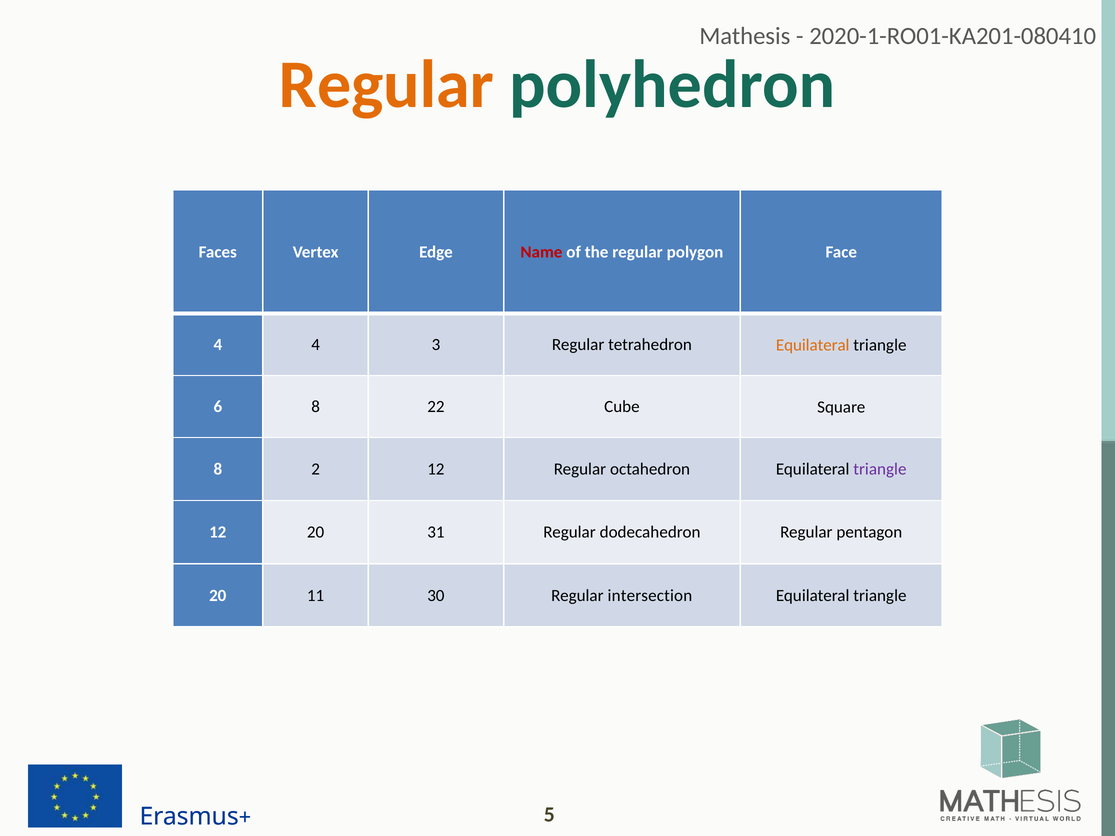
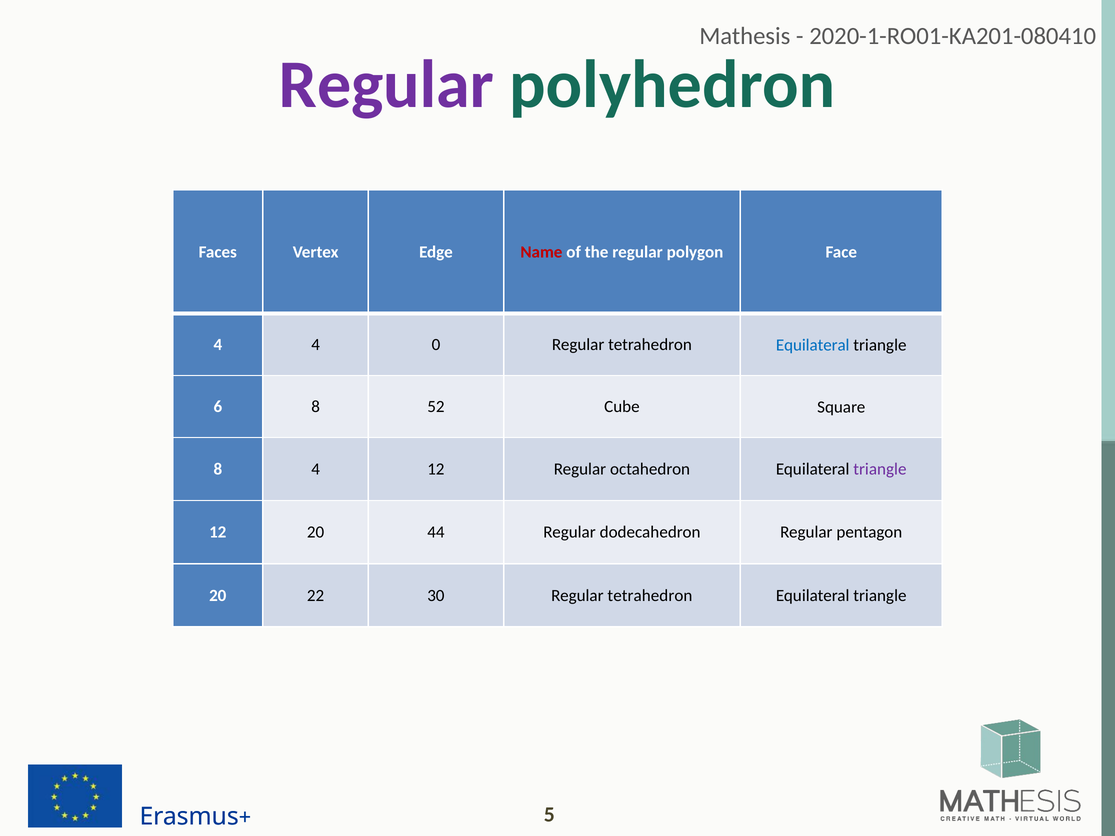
Regular at (386, 85) colour: orange -> purple
3: 3 -> 0
Equilateral at (813, 345) colour: orange -> blue
22: 22 -> 52
8 2: 2 -> 4
31: 31 -> 44
11: 11 -> 22
30 Regular intersection: intersection -> tetrahedron
